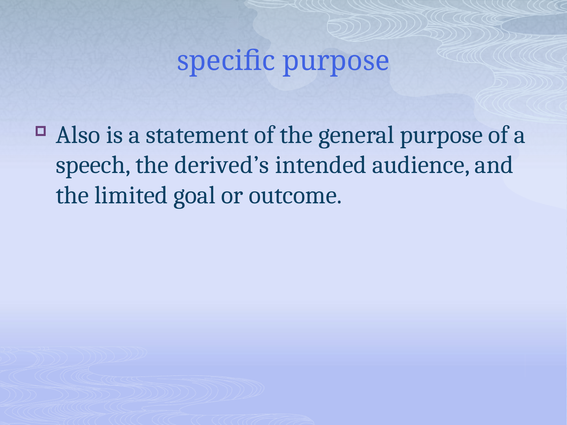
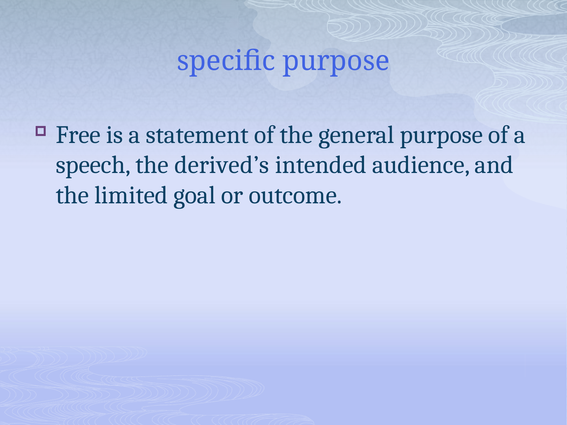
Also: Also -> Free
